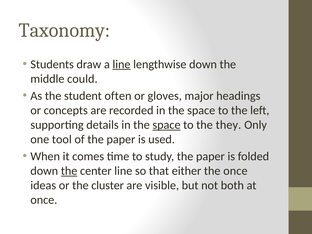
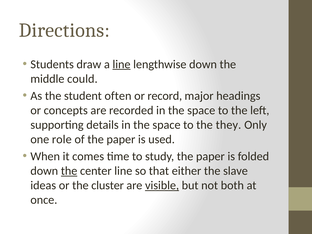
Taxonomy: Taxonomy -> Directions
gloves: gloves -> record
space at (167, 125) underline: present -> none
tool: tool -> role
the once: once -> slave
visible underline: none -> present
